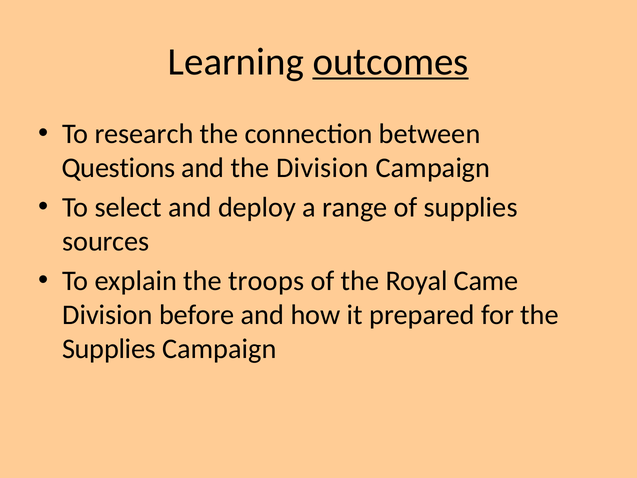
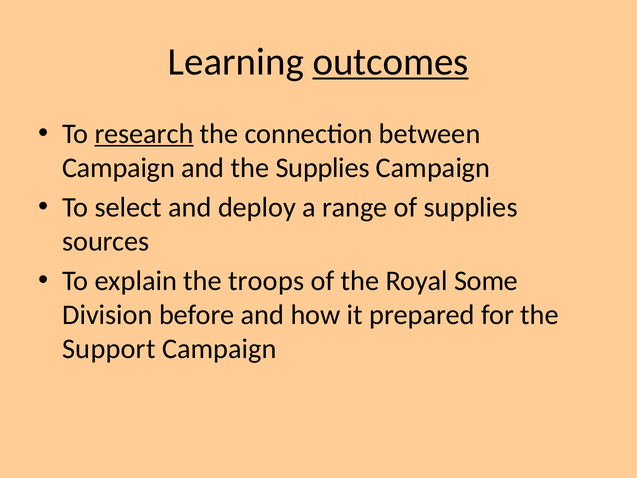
research underline: none -> present
Questions at (119, 168): Questions -> Campaign
the Division: Division -> Supplies
Came: Came -> Some
Supplies at (109, 349): Supplies -> Support
